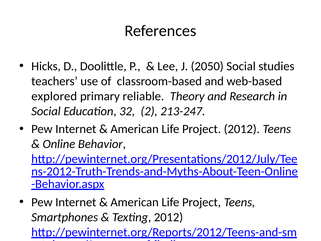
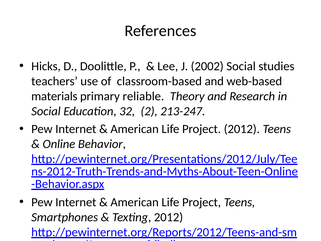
2050: 2050 -> 2002
explored: explored -> materials
